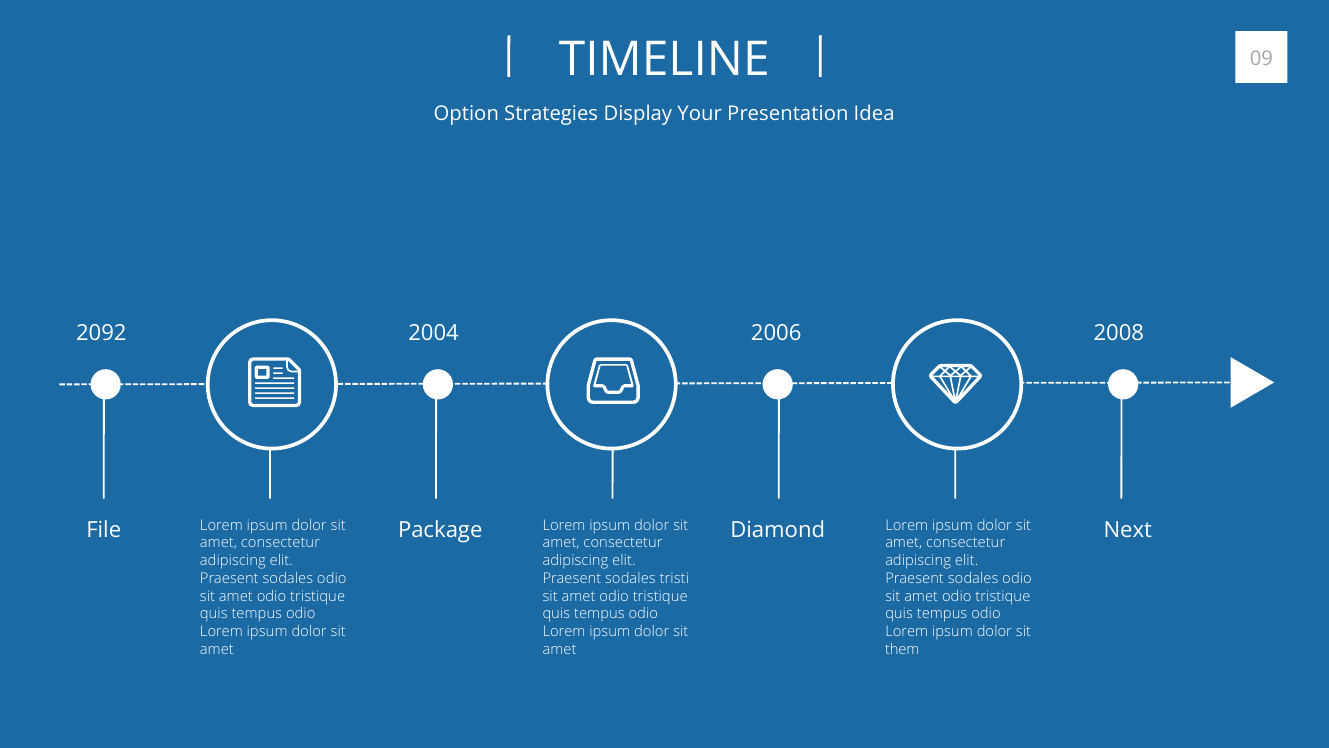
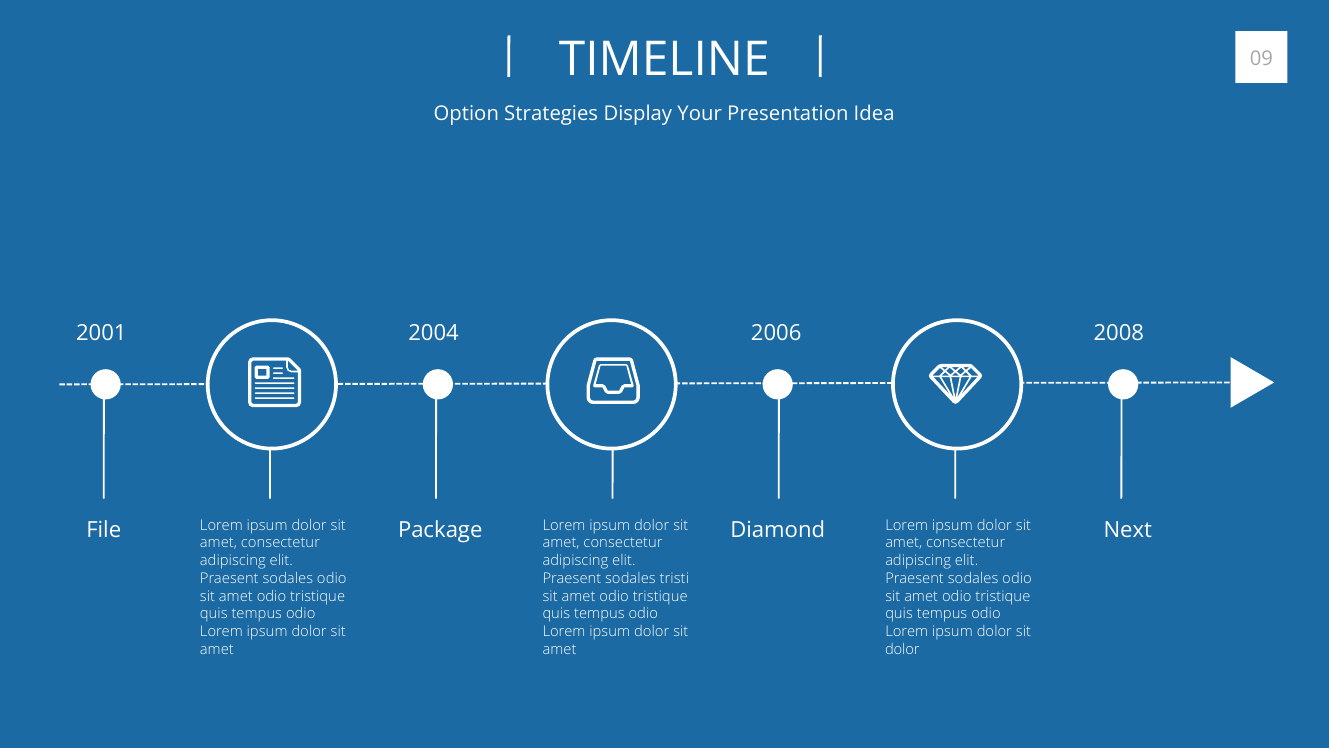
2092: 2092 -> 2001
them at (902, 649): them -> dolor
